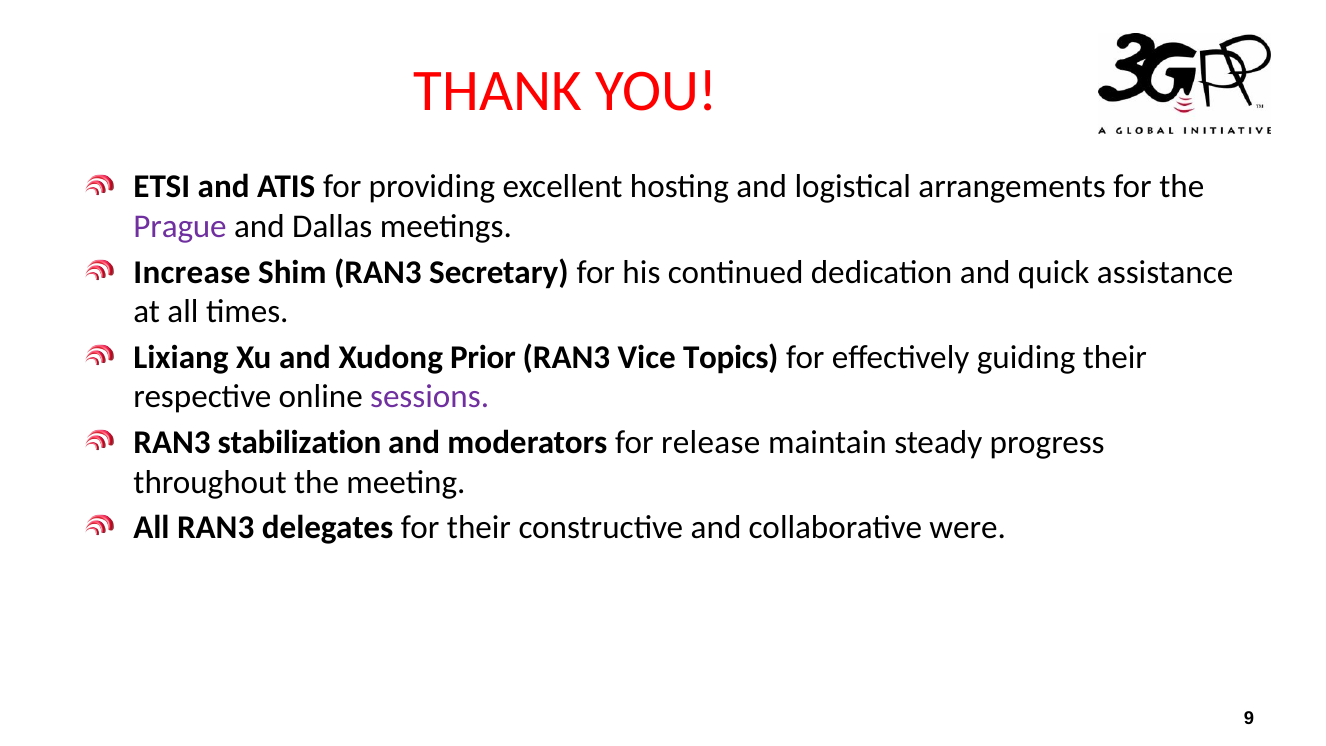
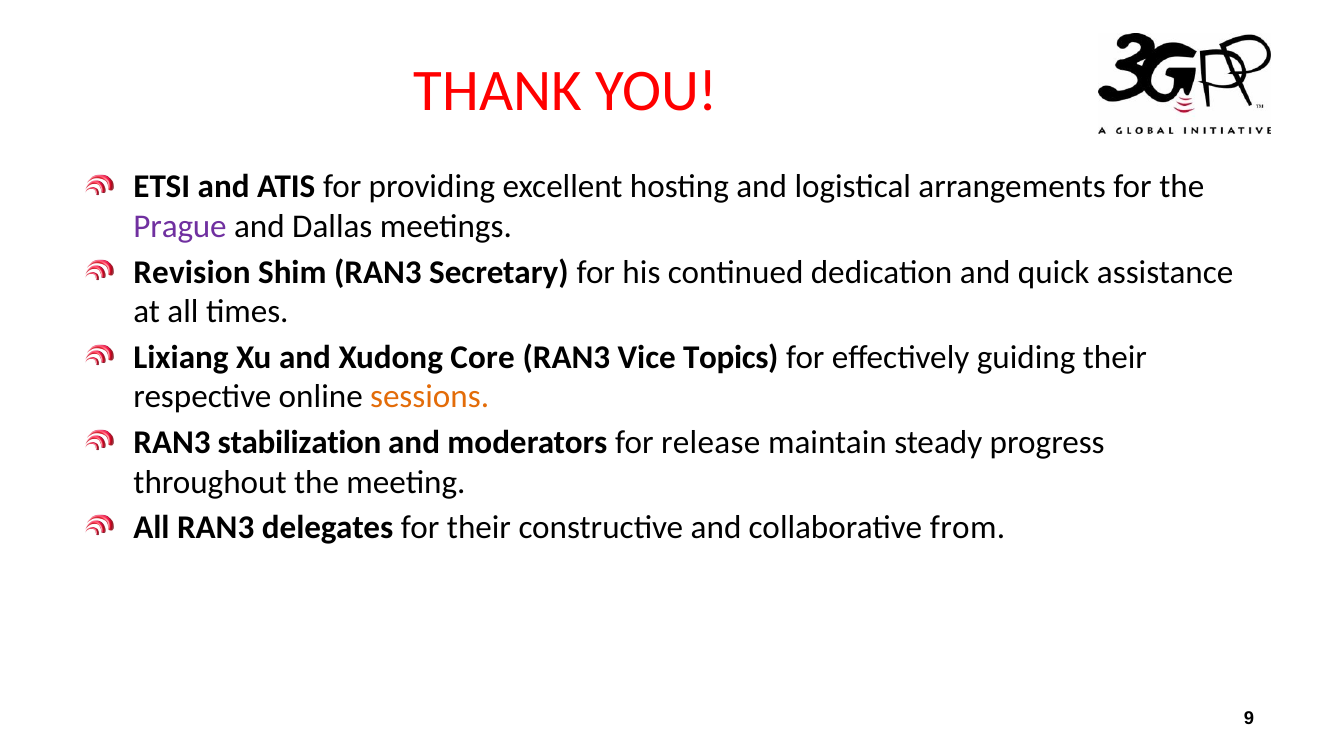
Increase: Increase -> Revision
Prior: Prior -> Core
sessions colour: purple -> orange
were: were -> from
